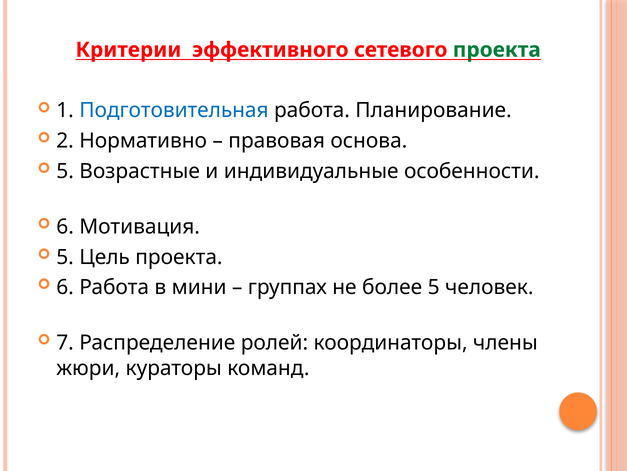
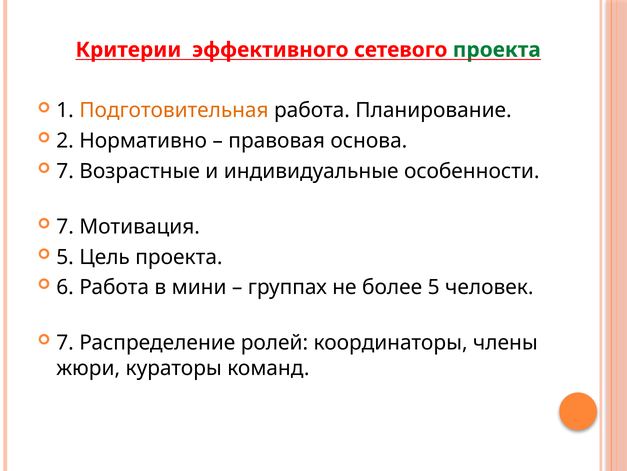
Подготовительная colour: blue -> orange
5 at (65, 171): 5 -> 7
6 at (65, 226): 6 -> 7
